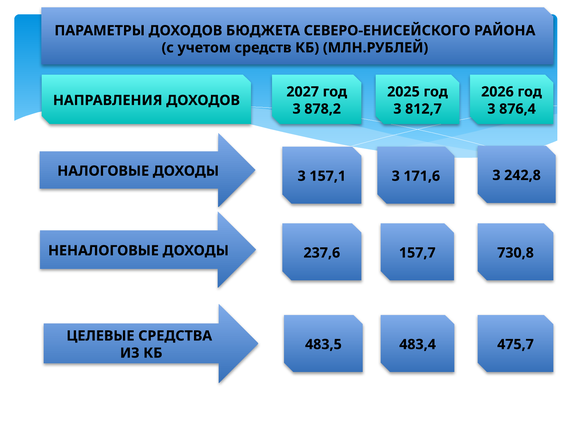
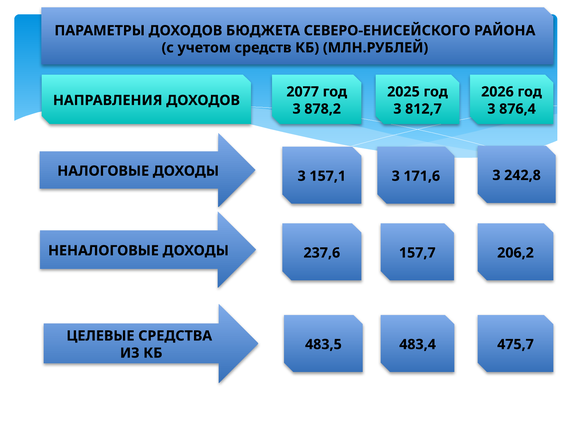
2027: 2027 -> 2077
730,8: 730,8 -> 206,2
